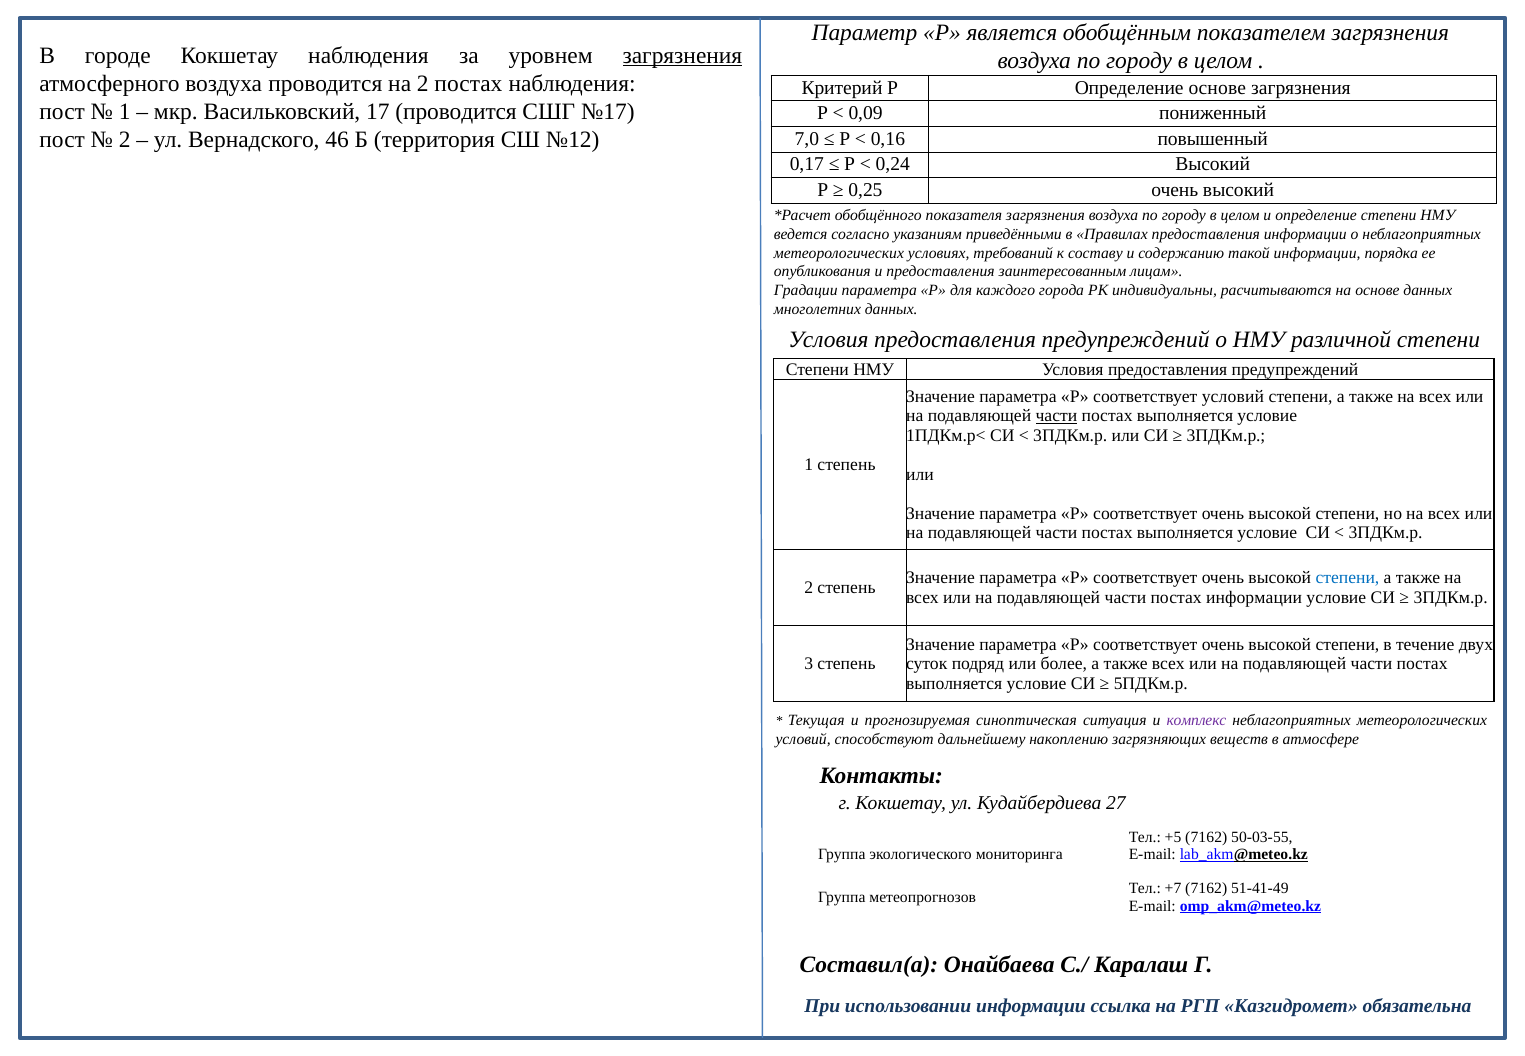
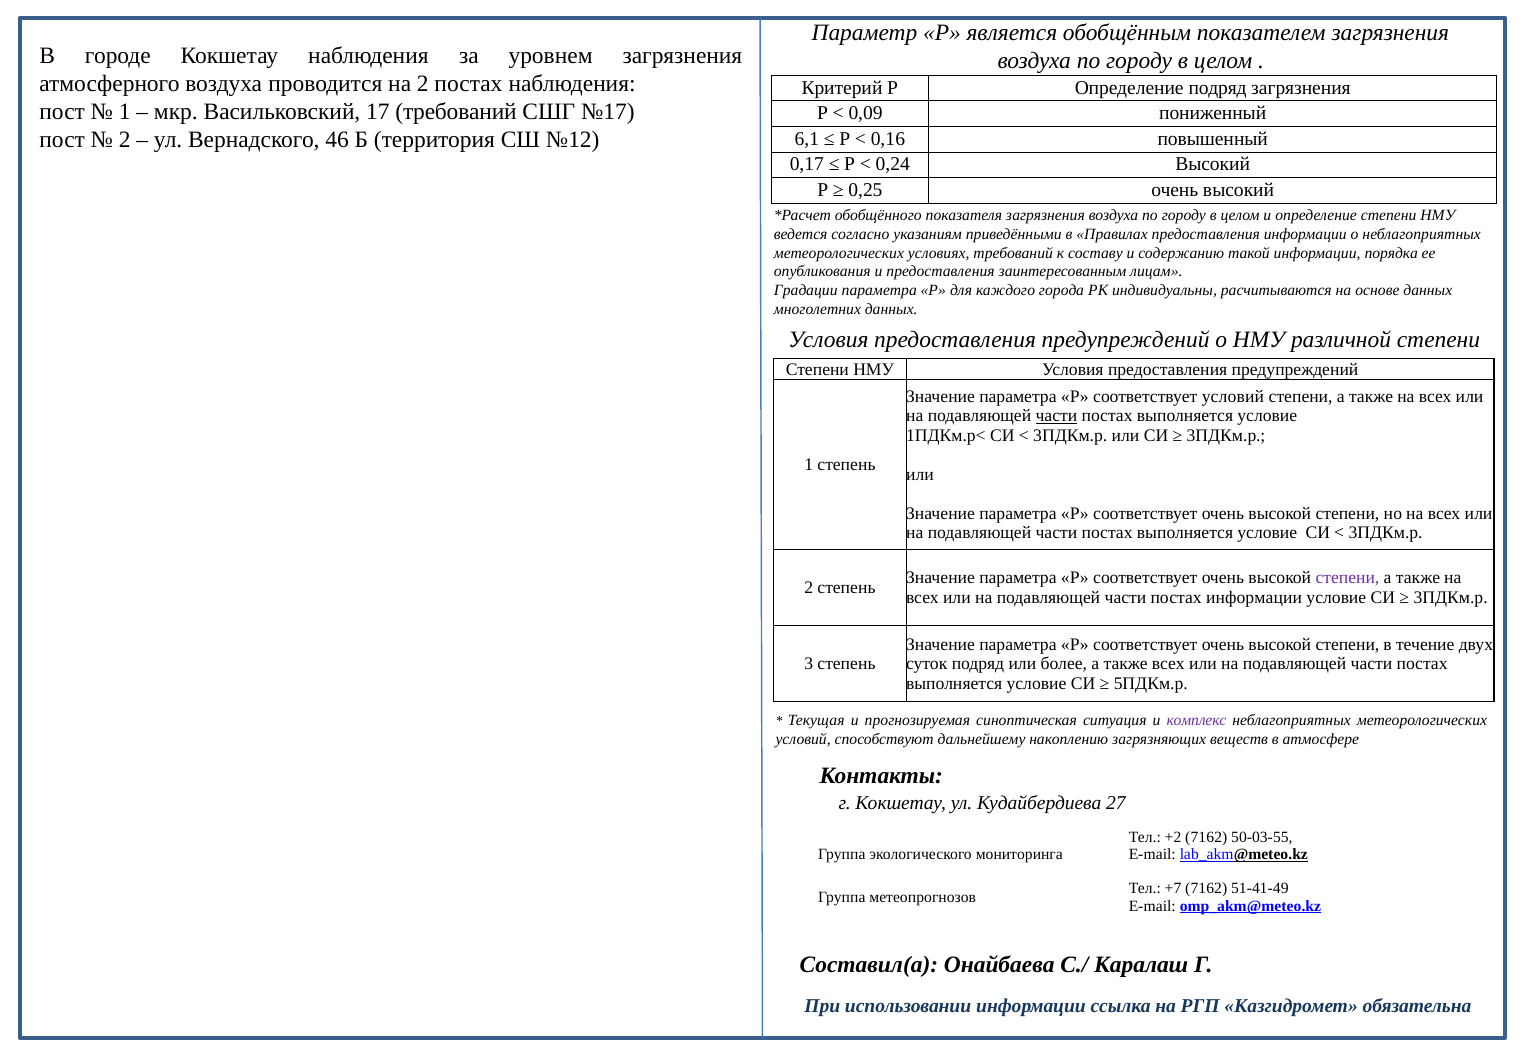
загрязнения at (682, 56) underline: present -> none
Определение основе: основе -> подряд
17 проводится: проводится -> требований
7,0: 7,0 -> 6,1
степени at (1347, 578) colour: blue -> purple
+5: +5 -> +2
